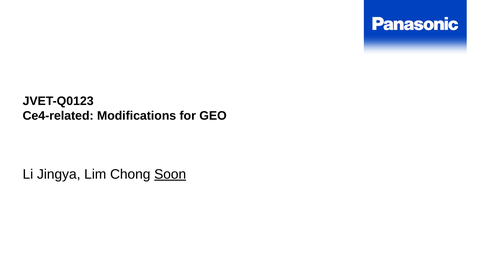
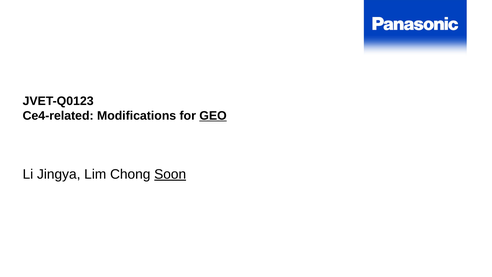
GEO underline: none -> present
